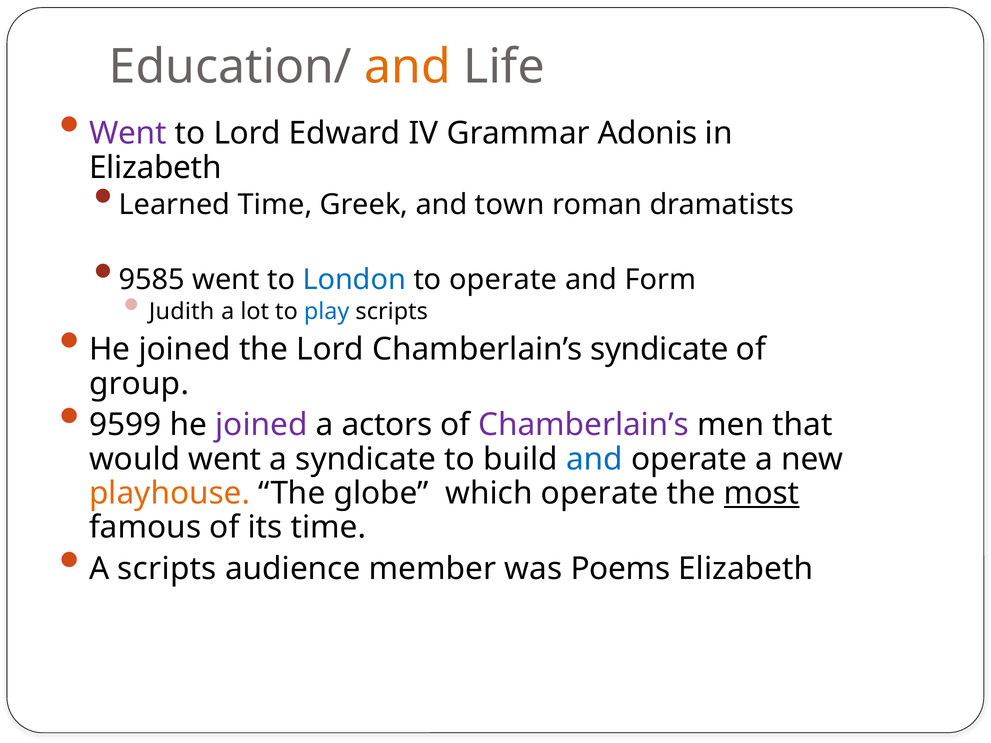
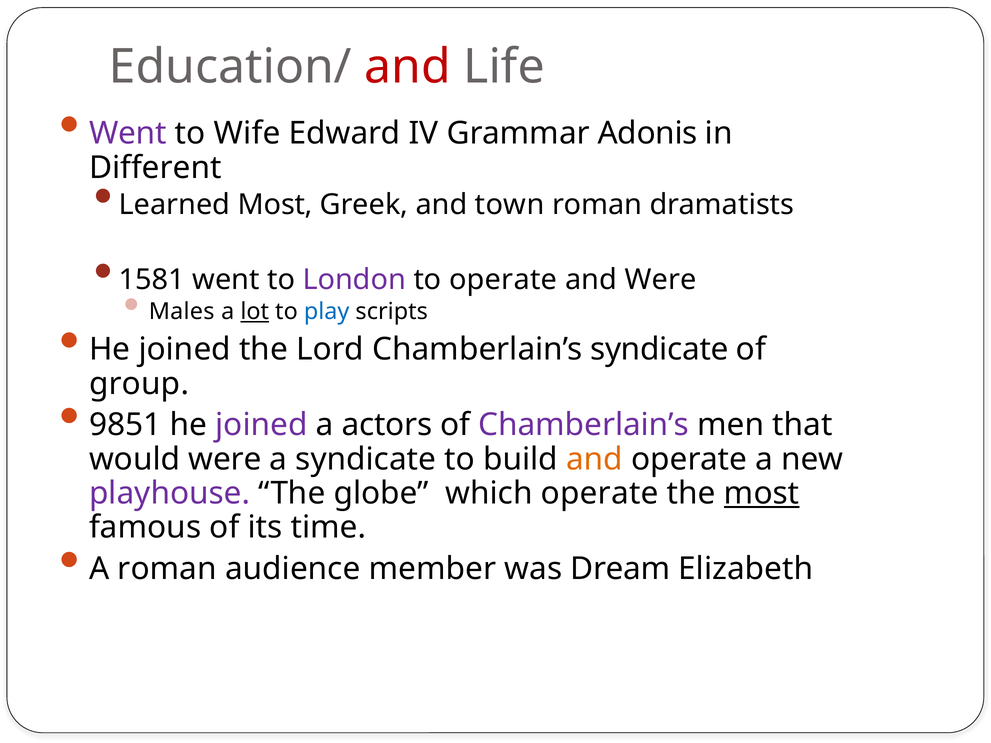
and at (408, 67) colour: orange -> red
to Lord: Lord -> Wife
Elizabeth at (155, 168): Elizabeth -> Different
Learned Time: Time -> Most
9585: 9585 -> 1581
London colour: blue -> purple
and Form: Form -> Were
Judith: Judith -> Males
lot underline: none -> present
9599: 9599 -> 9851
would went: went -> were
and at (595, 459) colour: blue -> orange
playhouse colour: orange -> purple
A scripts: scripts -> roman
Poems: Poems -> Dream
